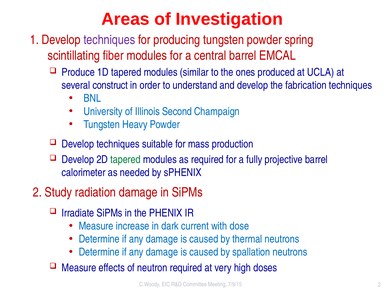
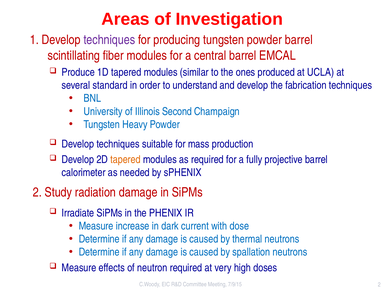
powder spring: spring -> barrel
construct: construct -> standard
tapered at (126, 160) colour: green -> orange
